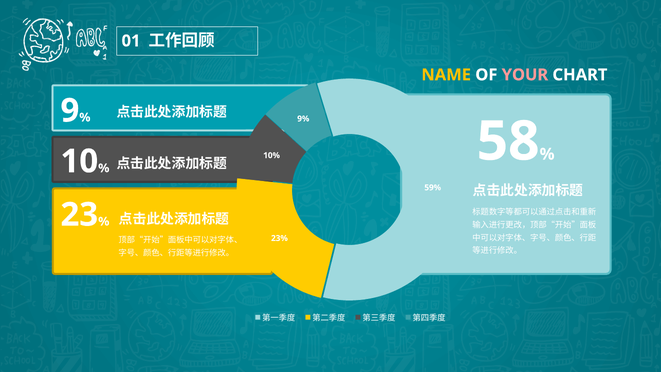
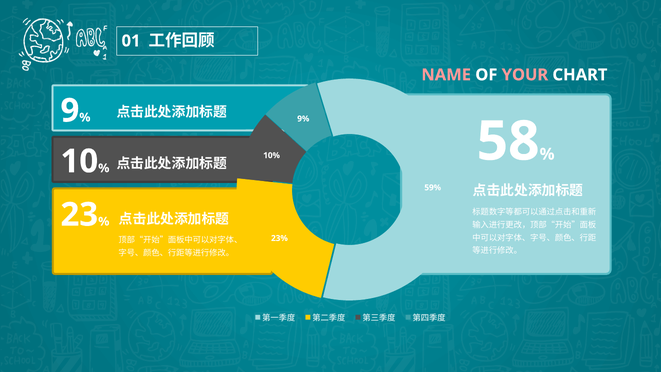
NAME colour: yellow -> pink
